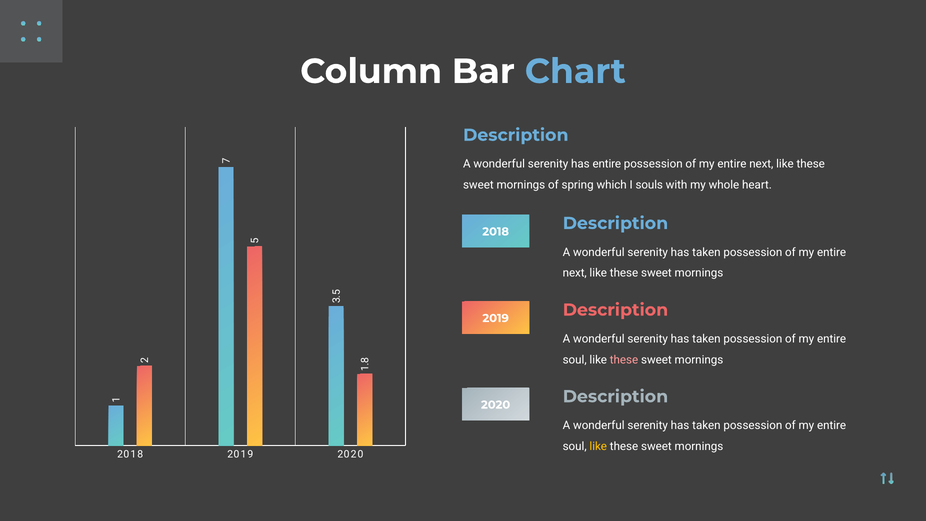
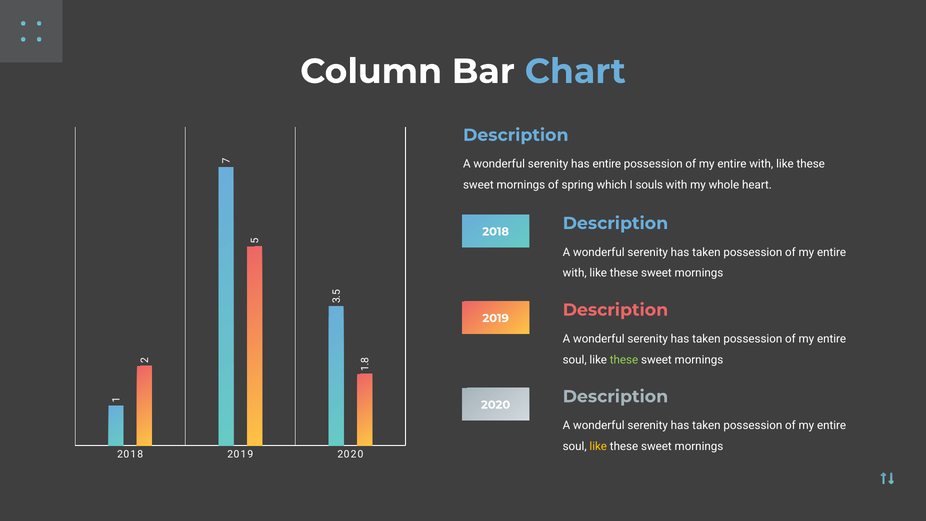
next at (761, 164): next -> with
next at (575, 273): next -> with
these at (624, 360) colour: pink -> light green
